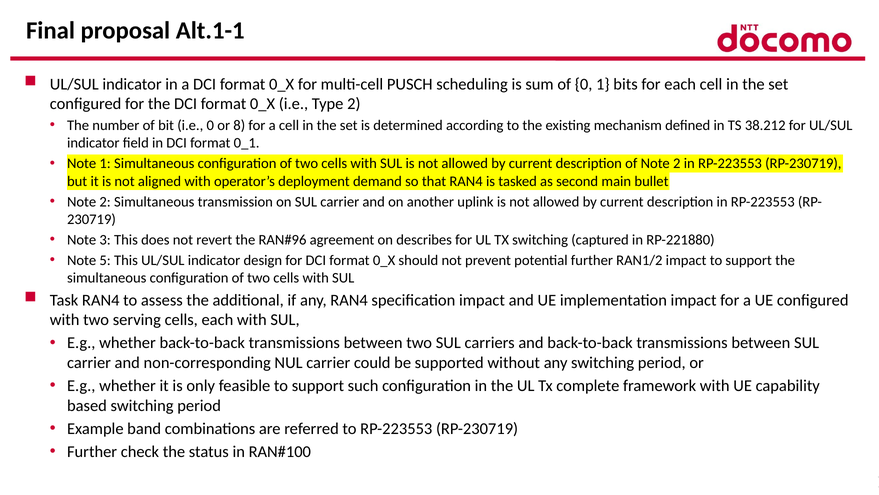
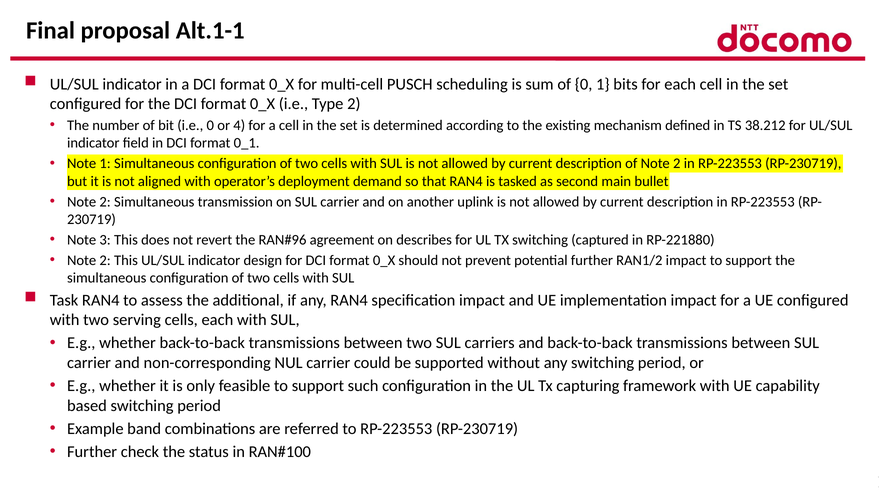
8: 8 -> 4
5 at (105, 260): 5 -> 2
complete: complete -> capturing
